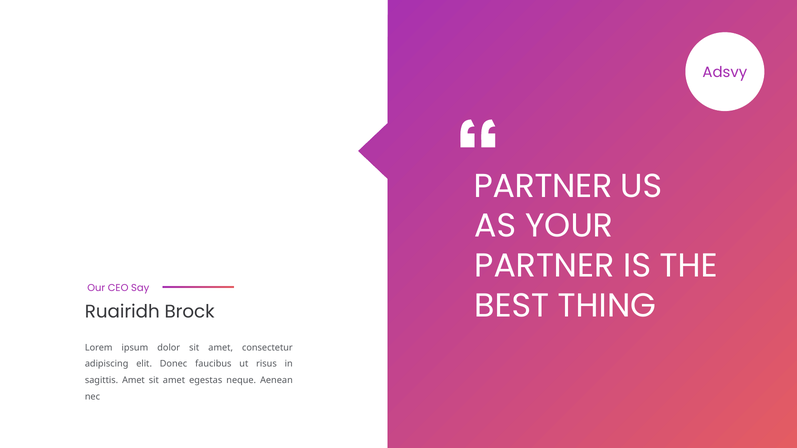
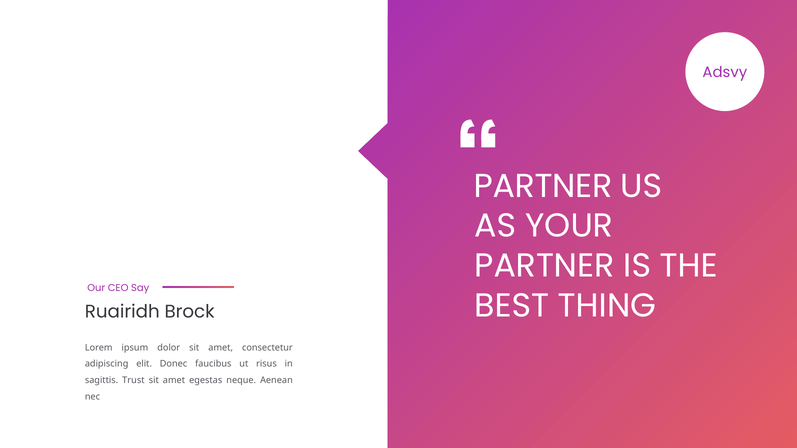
sagittis Amet: Amet -> Trust
